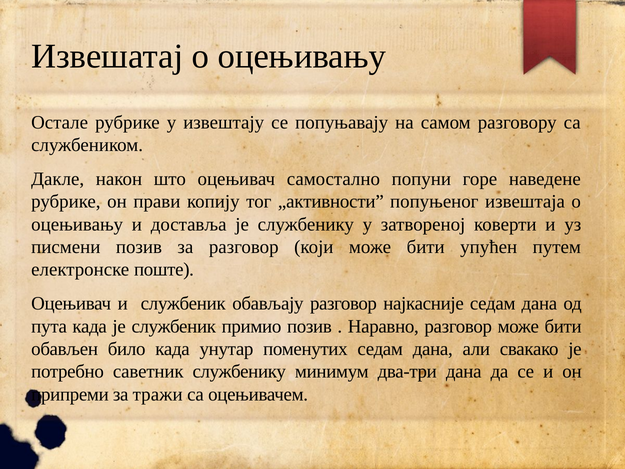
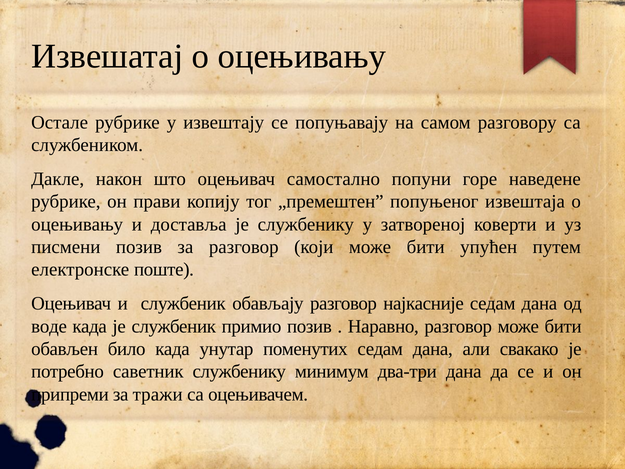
„активности: „активности -> „премештен
пута: пута -> воде
